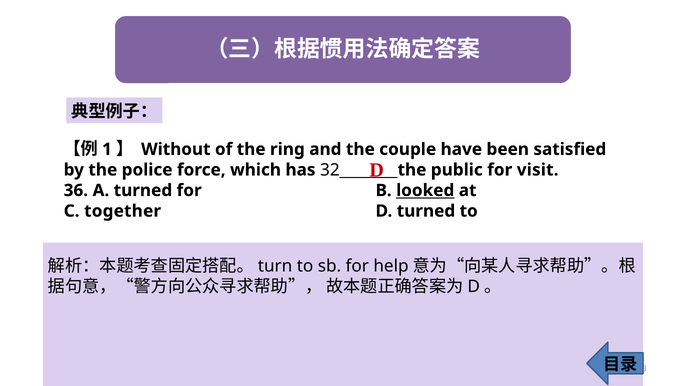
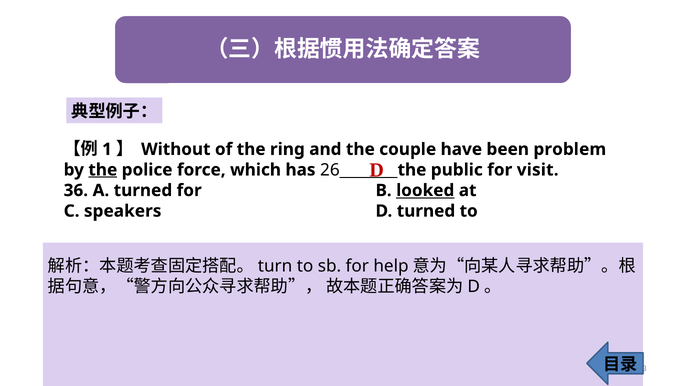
satisfied: satisfied -> problem
the at (103, 170) underline: none -> present
32: 32 -> 26
together: together -> speakers
